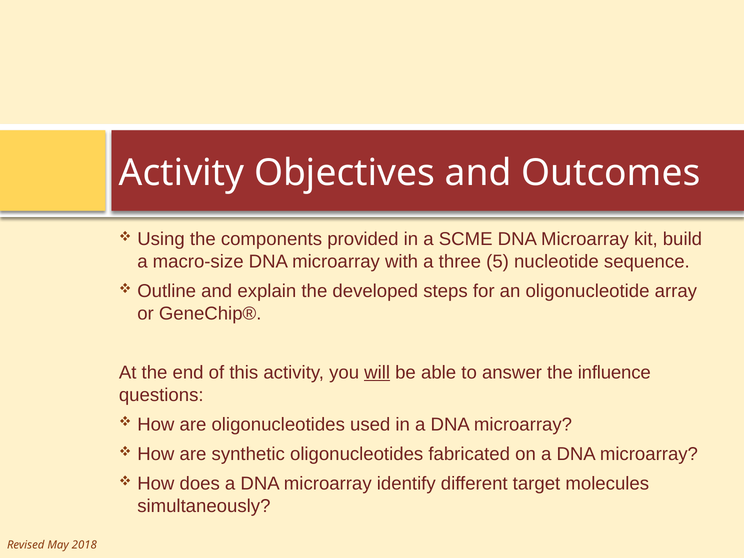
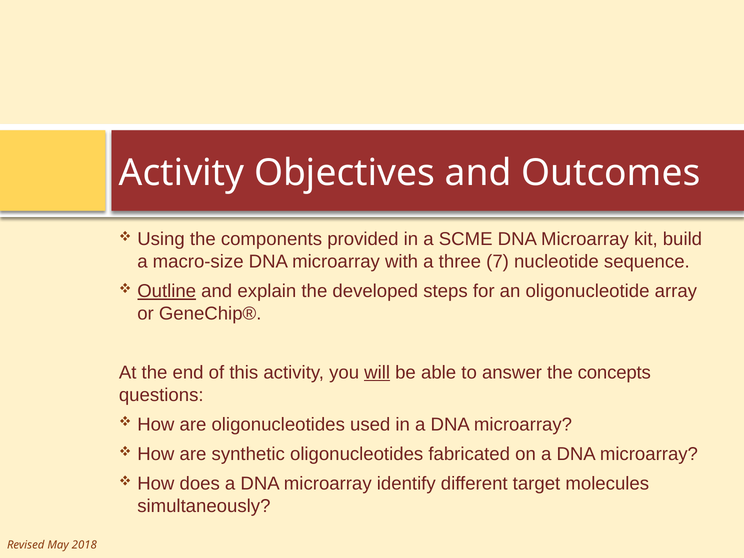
5: 5 -> 7
Outline underline: none -> present
influence: influence -> concepts
